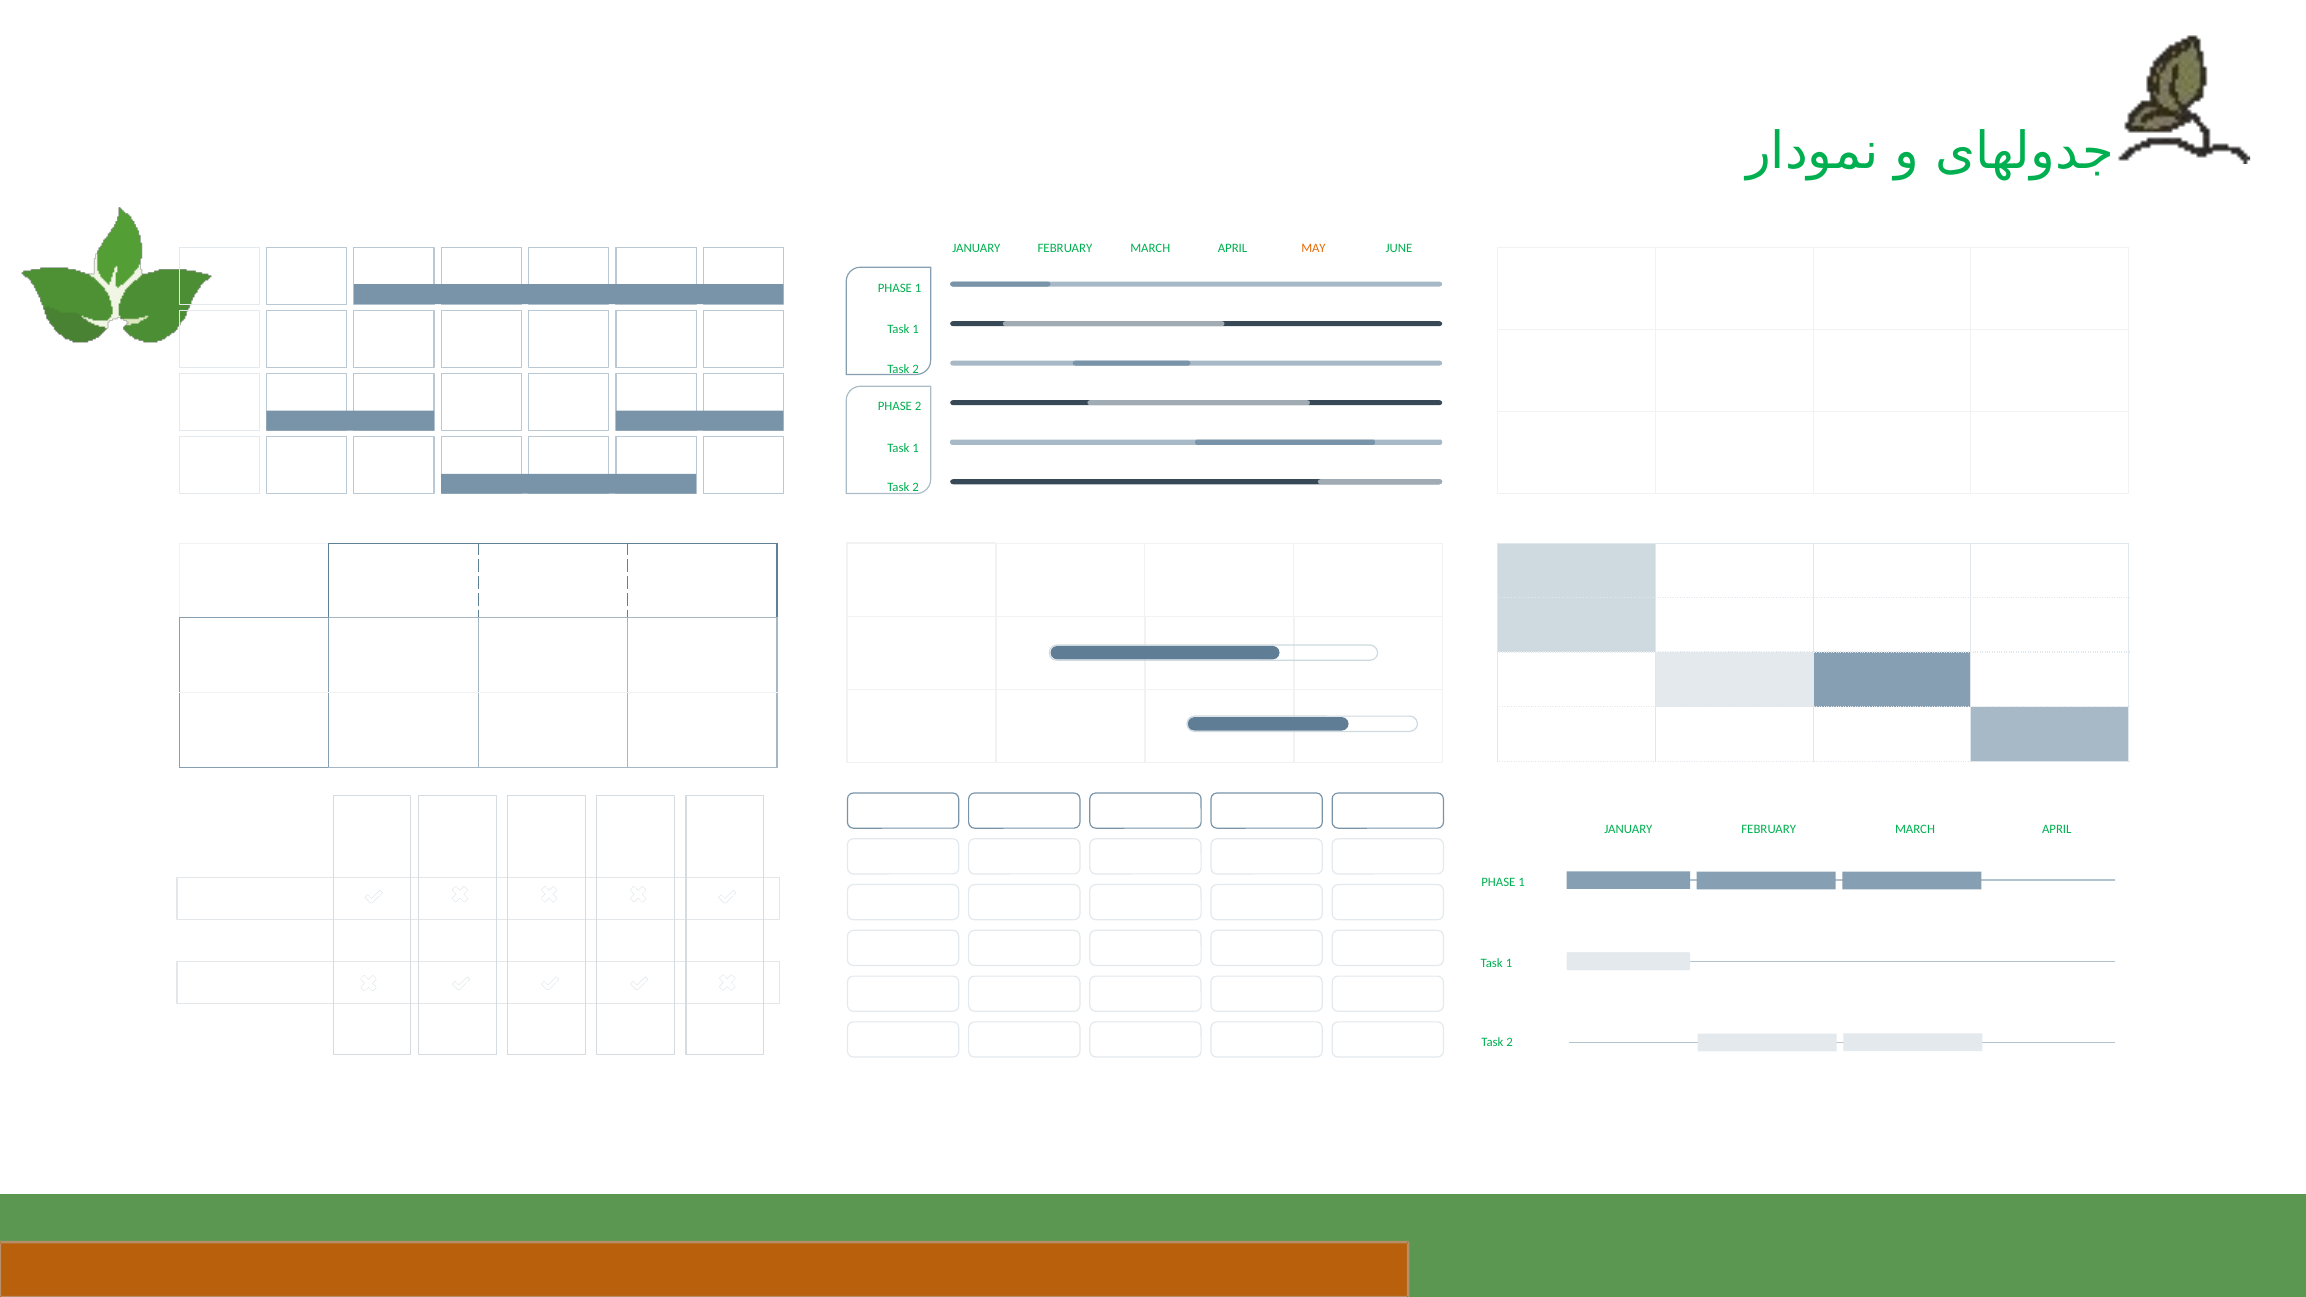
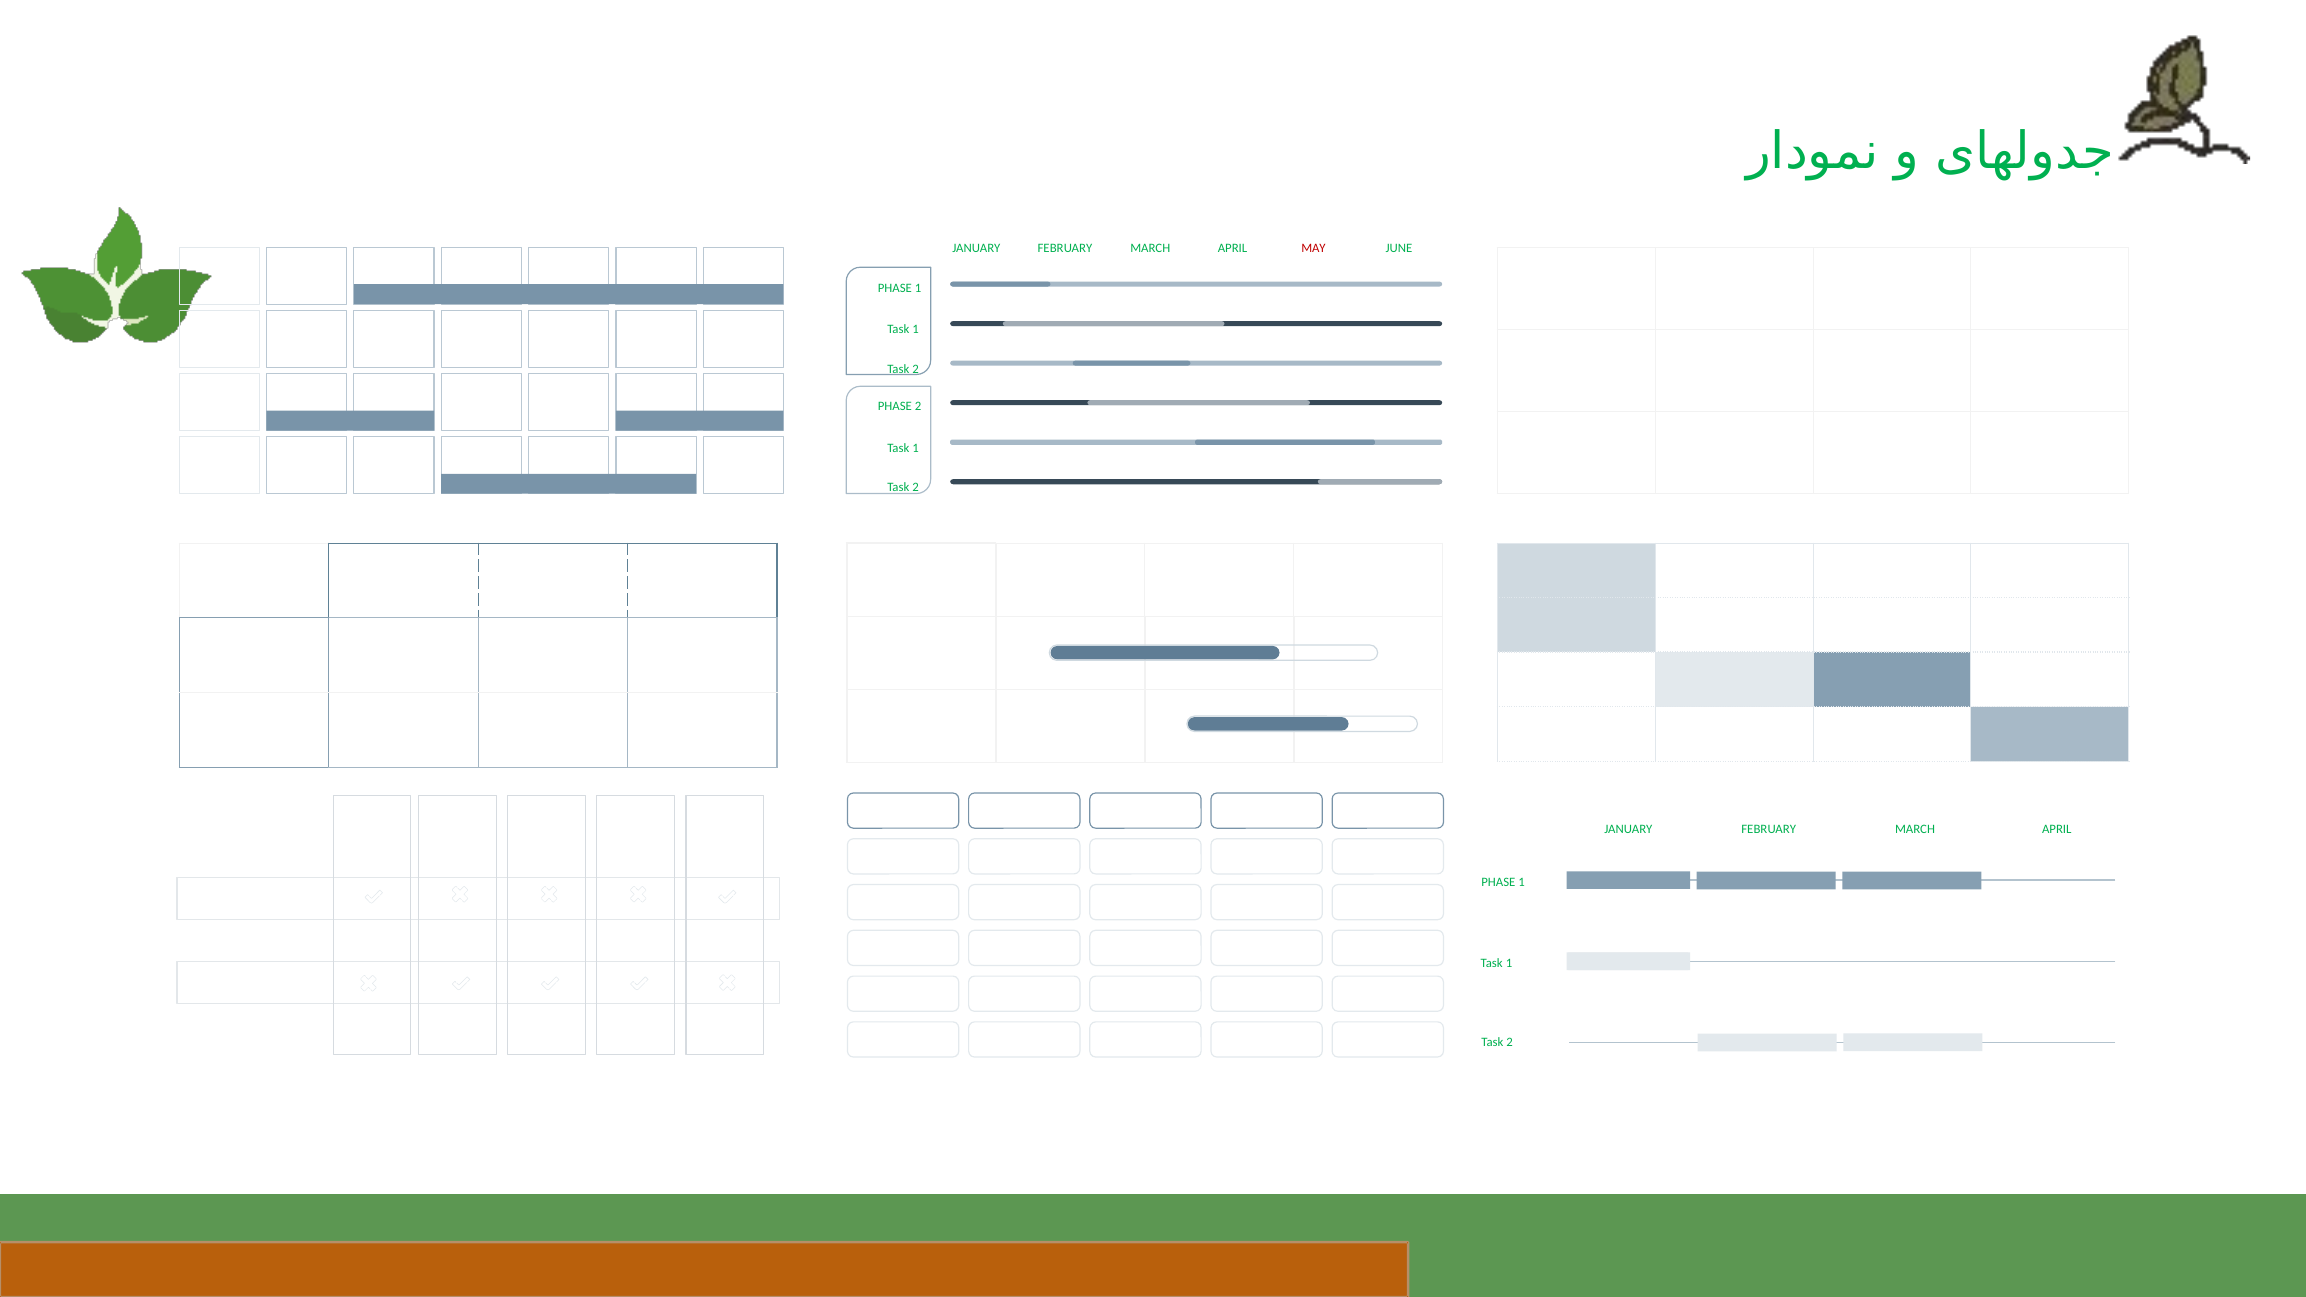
MAY colour: orange -> red
